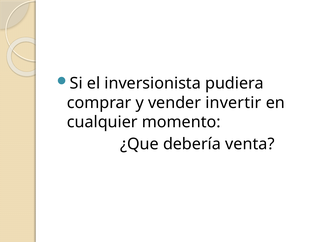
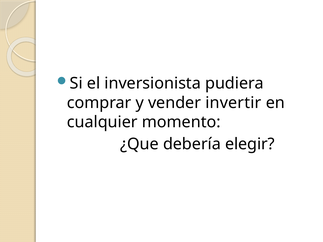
venta: venta -> elegir
